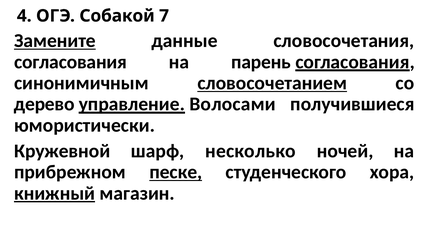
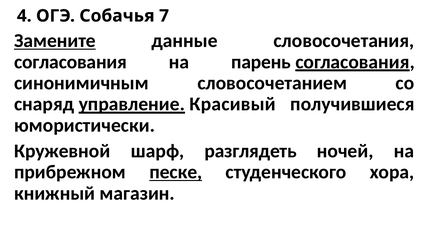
Собакой: Собакой -> Собачья
словосочетанием underline: present -> none
дерево: дерево -> снаряд
Волосами: Волосами -> Красивый
несколько: несколько -> разглядеть
книжный underline: present -> none
